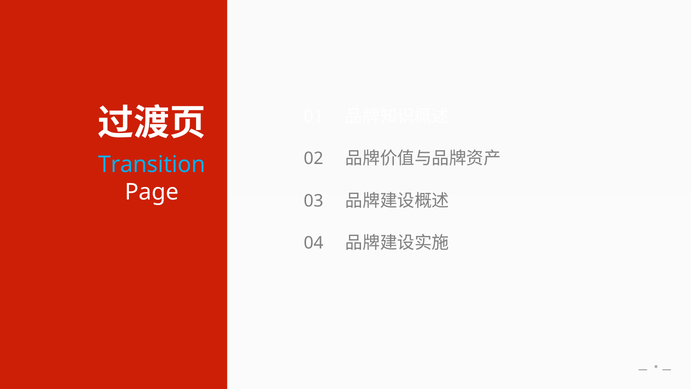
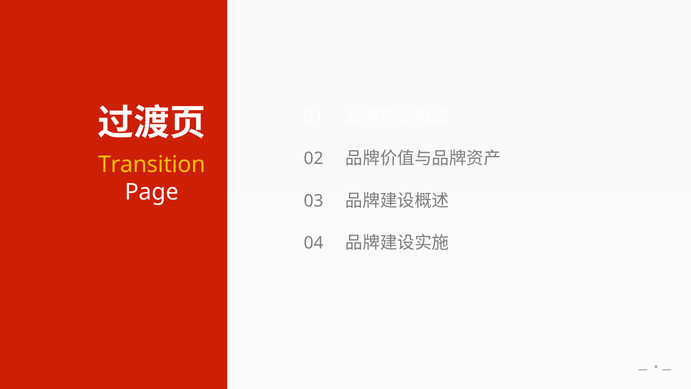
Transition colour: light blue -> yellow
